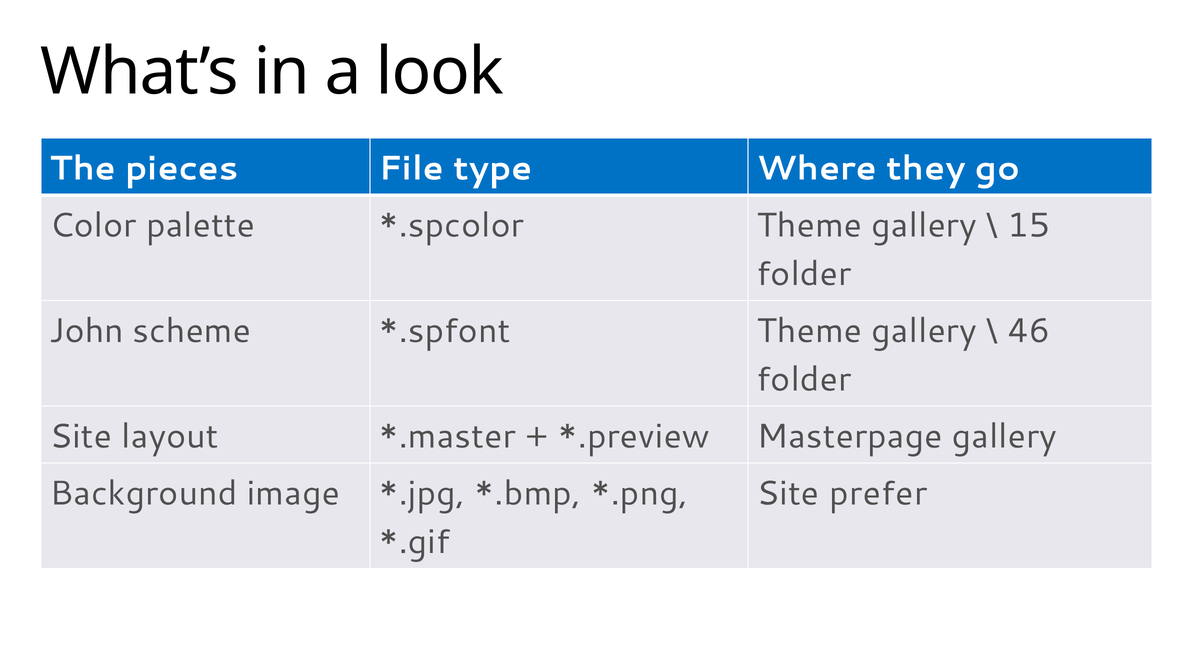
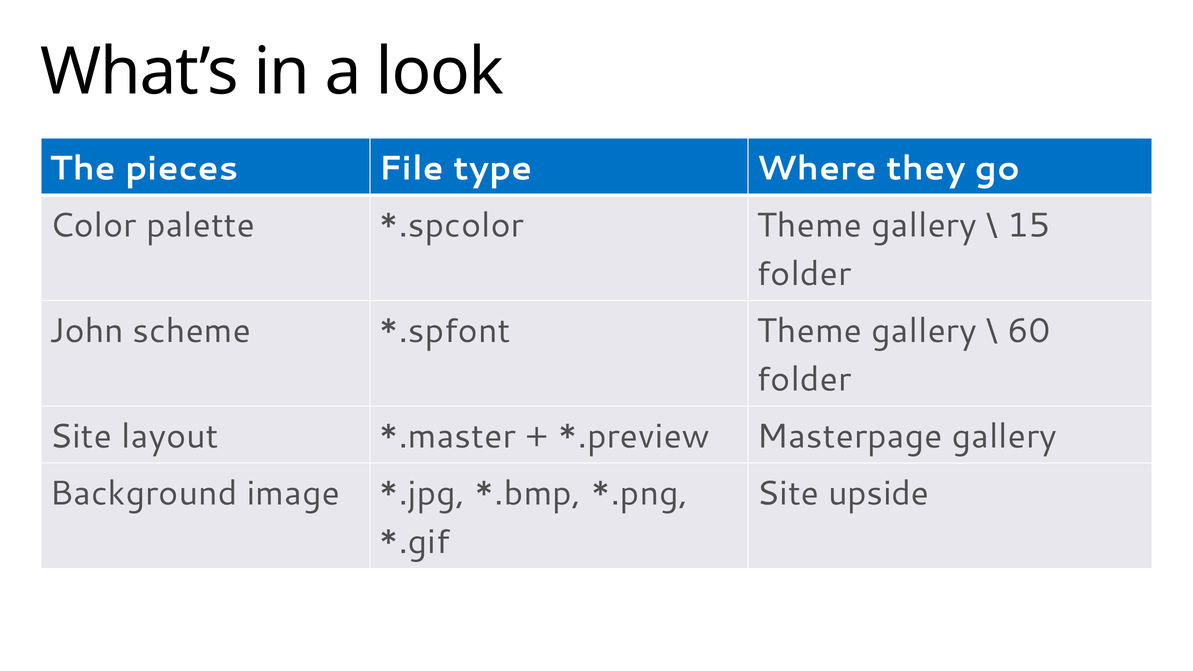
46: 46 -> 60
prefer: prefer -> upside
